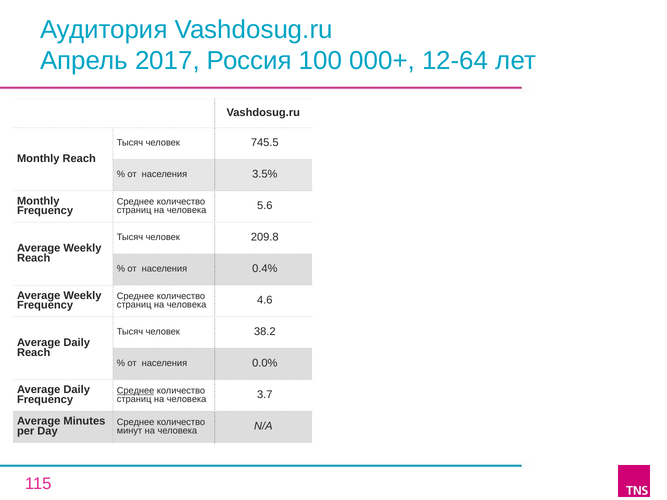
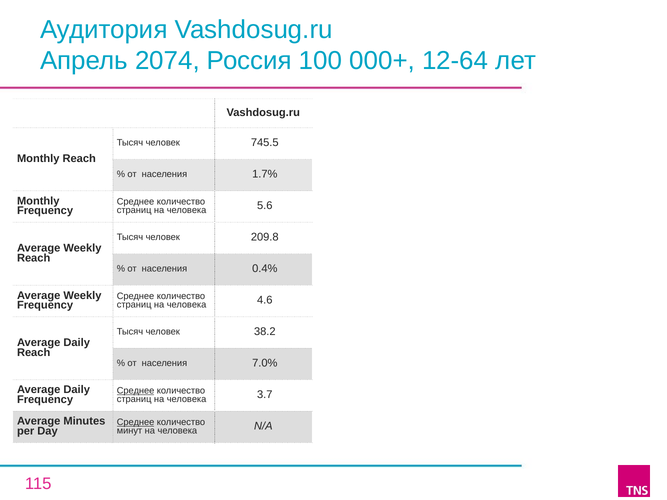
2017: 2017 -> 2074
3.5%: 3.5% -> 1.7%
0.0%: 0.0% -> 7.0%
Среднее at (136, 422) underline: none -> present
